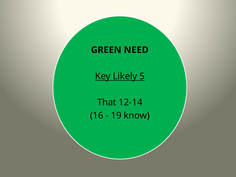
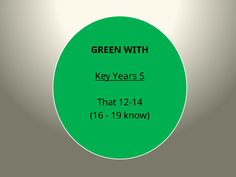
NEED: NEED -> WITH
Likely: Likely -> Years
